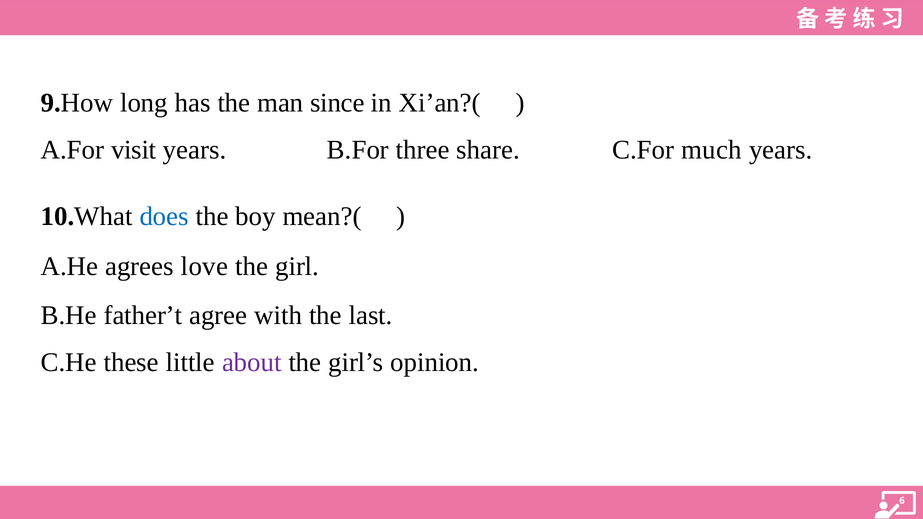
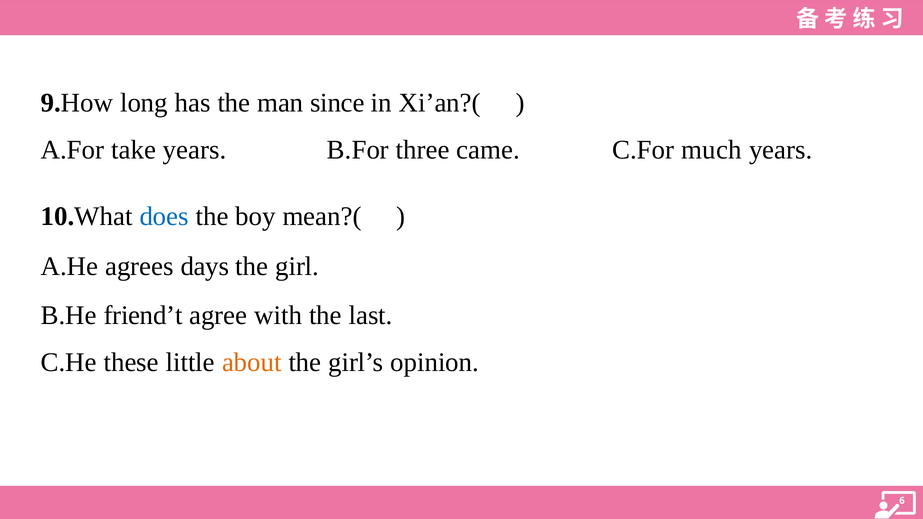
visit: visit -> take
share: share -> came
love: love -> days
father’t: father’t -> friend’t
about colour: purple -> orange
